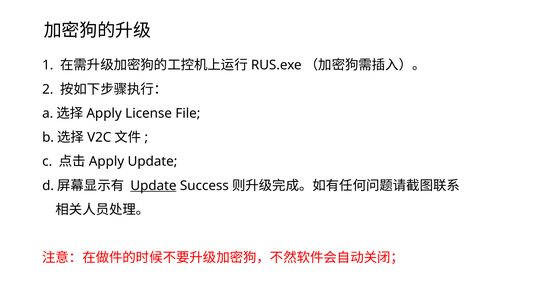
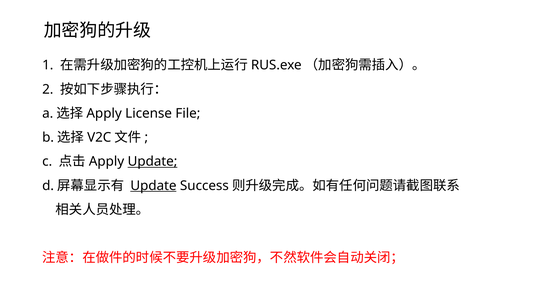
Update at (153, 162) underline: none -> present
